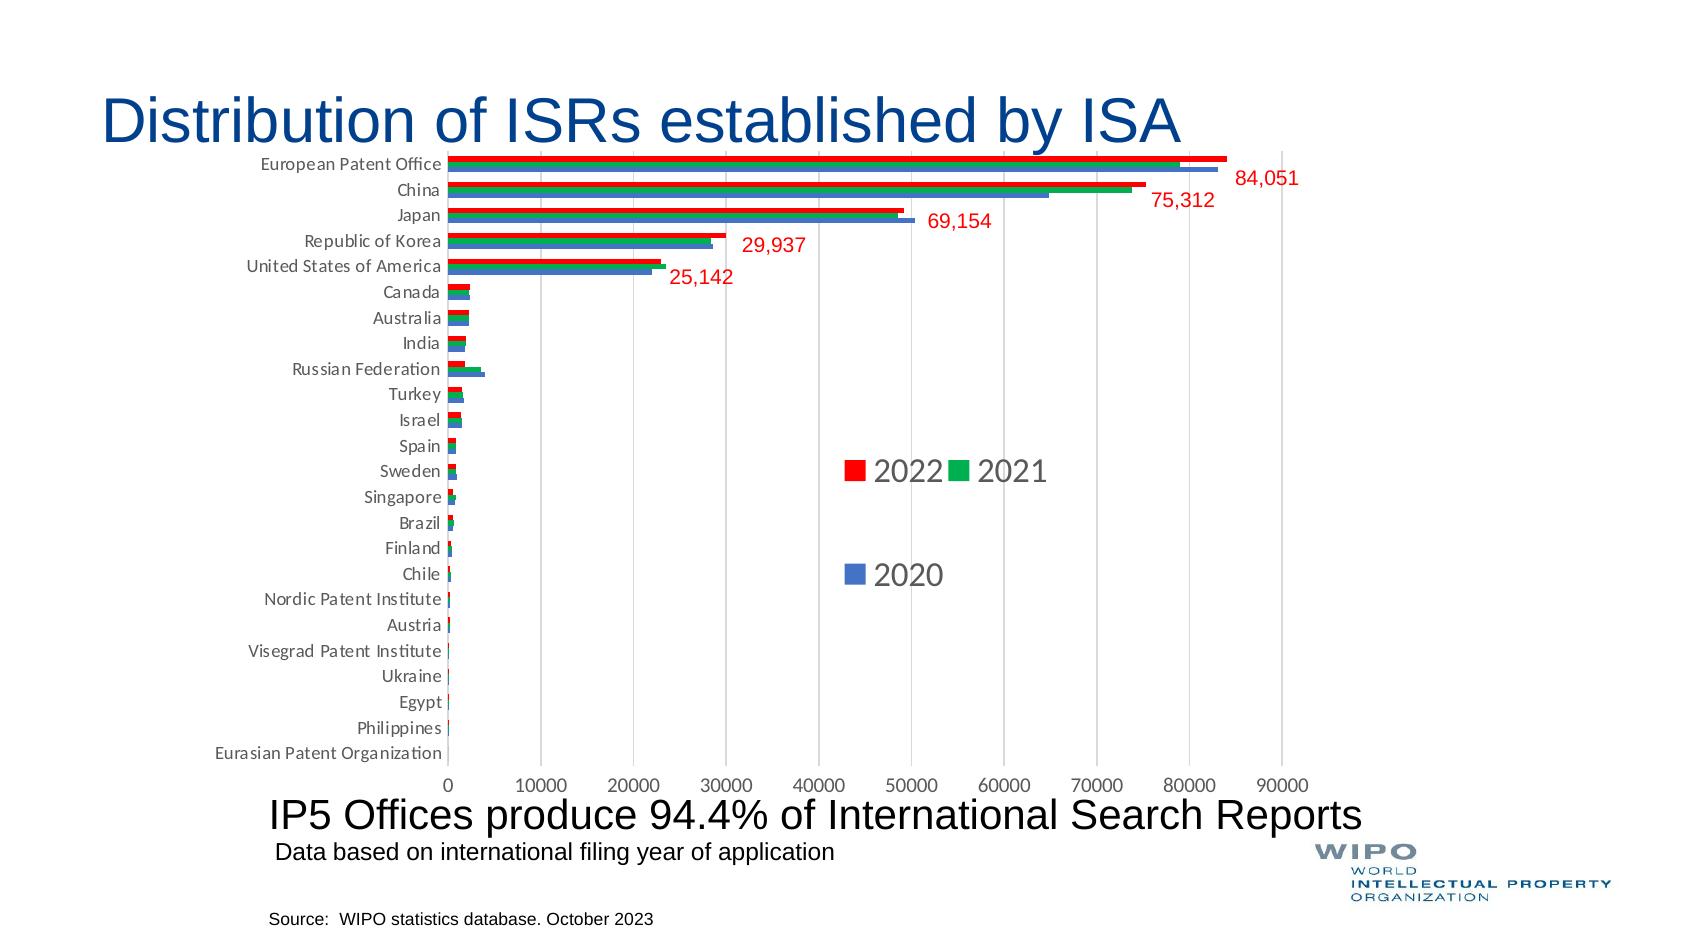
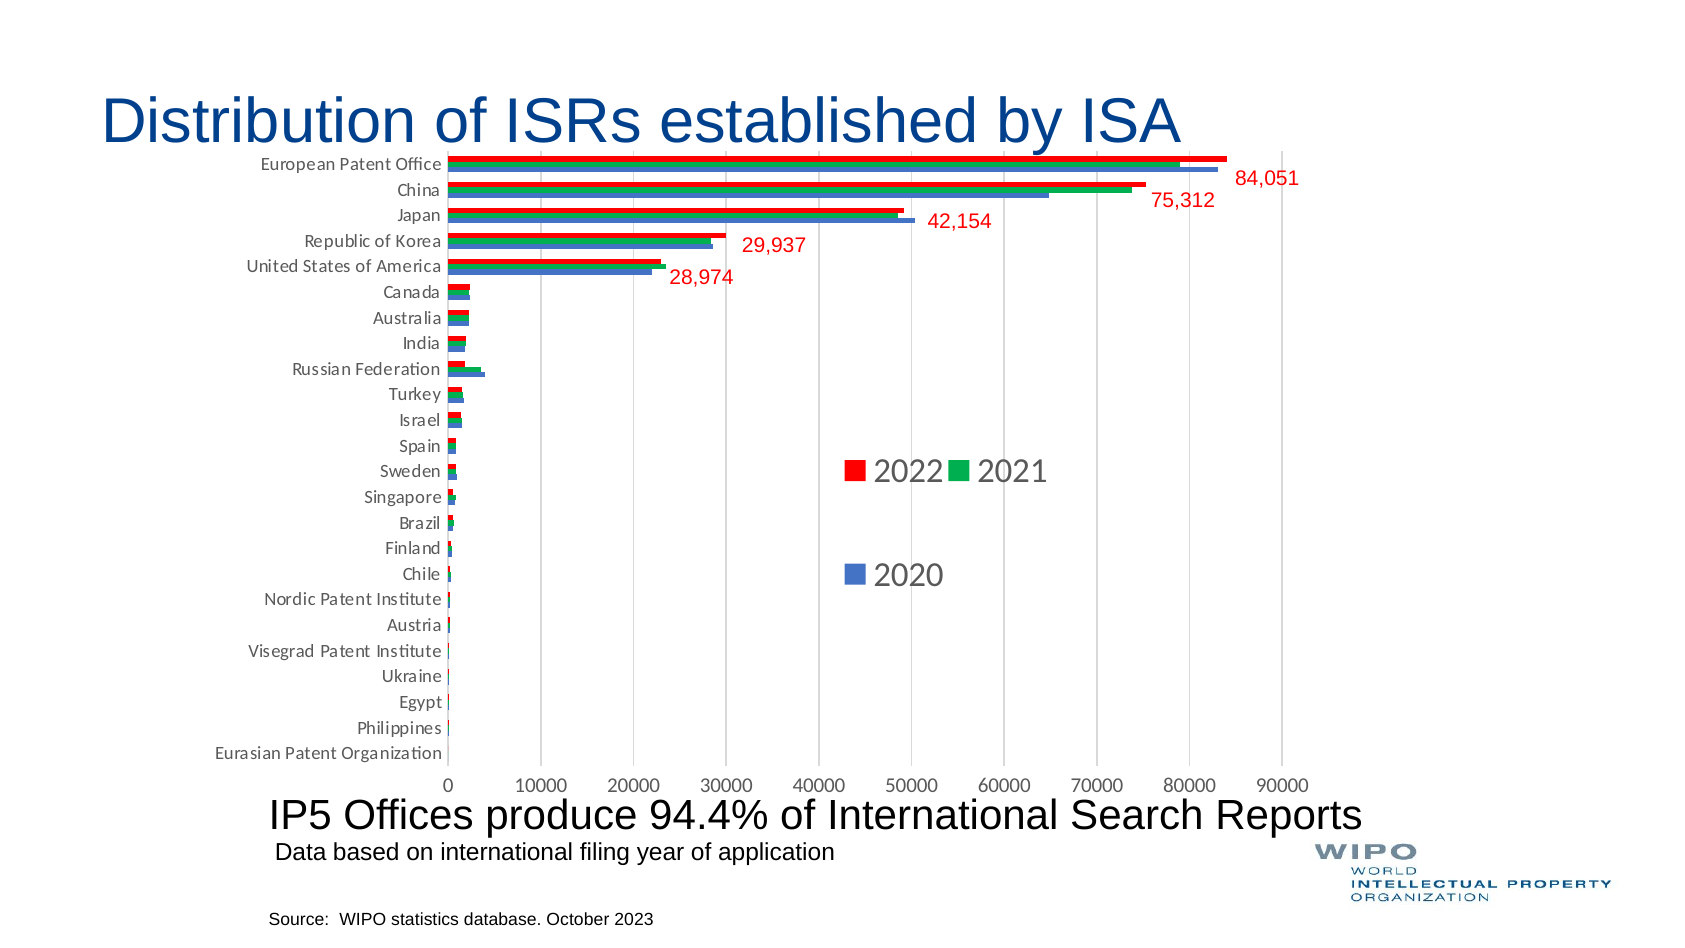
69,154: 69,154 -> 42,154
25,142: 25,142 -> 28,974
